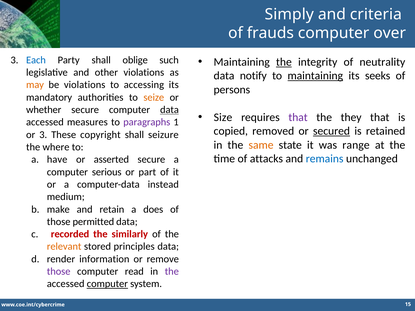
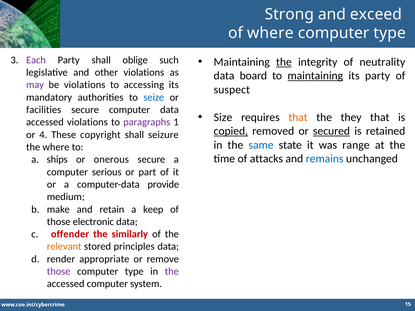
Simply: Simply -> Strong
criteria: criteria -> exceed
of frauds: frauds -> where
over at (390, 33): over -> type
Each colour: blue -> purple
notify: notify -> board
its seeks: seeks -> party
may colour: orange -> purple
persons: persons -> suspect
seize colour: orange -> blue
whether: whether -> facilities
data at (169, 110) underline: present -> none
that at (298, 117) colour: purple -> orange
accessed measures: measures -> violations
copied underline: none -> present
or 3: 3 -> 4
same colour: orange -> blue
have: have -> ships
asserted: asserted -> onerous
instead: instead -> provide
does: does -> keep
permitted: permitted -> electronic
recorded: recorded -> offender
information: information -> appropriate
read at (134, 272): read -> type
computer at (107, 284) underline: present -> none
